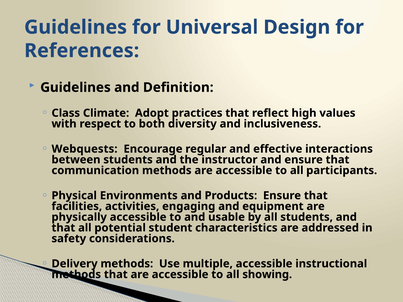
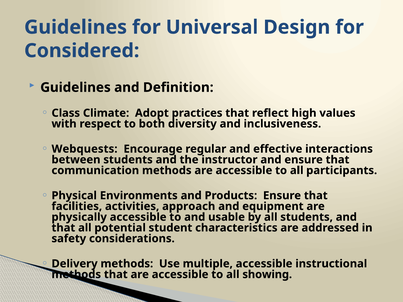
References: References -> Considered
engaging: engaging -> approach
